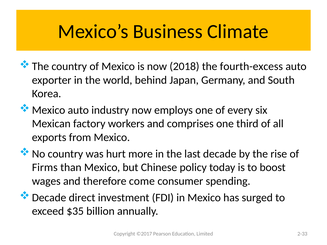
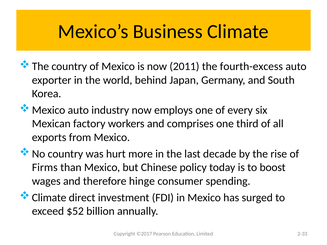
2018: 2018 -> 2011
come: come -> hinge
Decade at (49, 198): Decade -> Climate
$35: $35 -> $52
